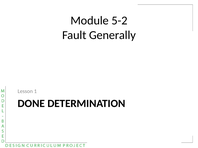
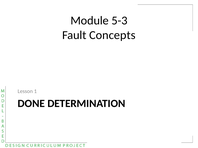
5-2: 5-2 -> 5-3
Generally: Generally -> Concepts
